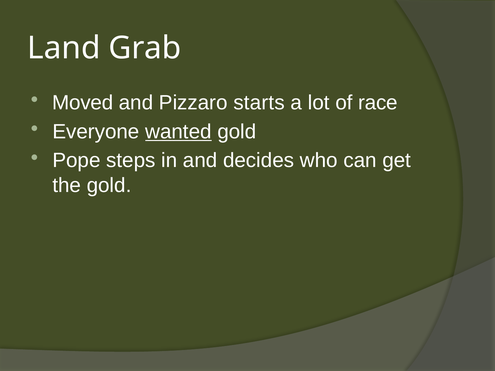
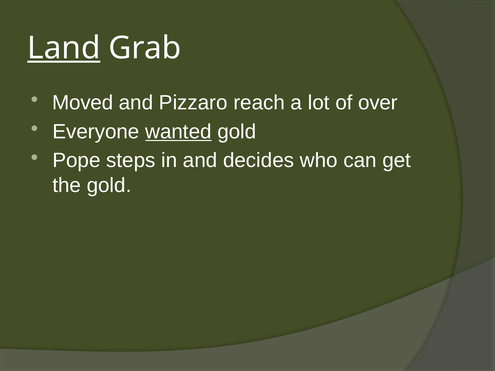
Land underline: none -> present
starts: starts -> reach
race: race -> over
